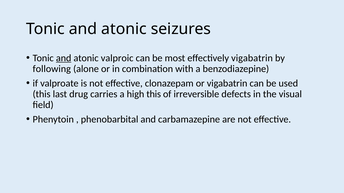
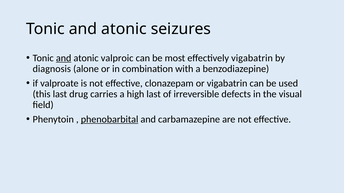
following: following -> diagnosis
high this: this -> last
phenobarbital underline: none -> present
